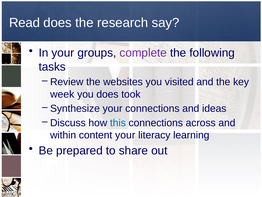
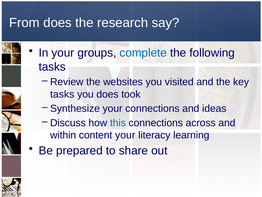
Read: Read -> From
complete colour: purple -> blue
week at (62, 94): week -> tasks
